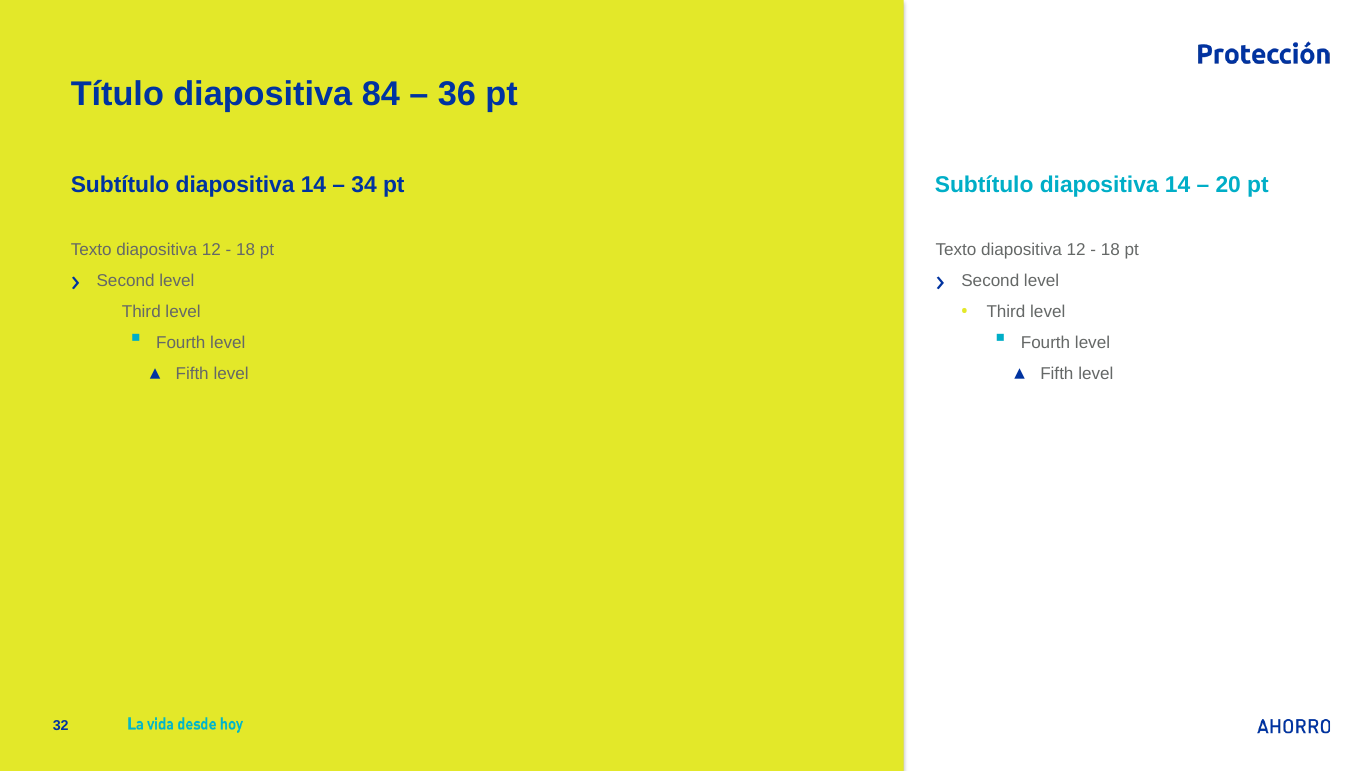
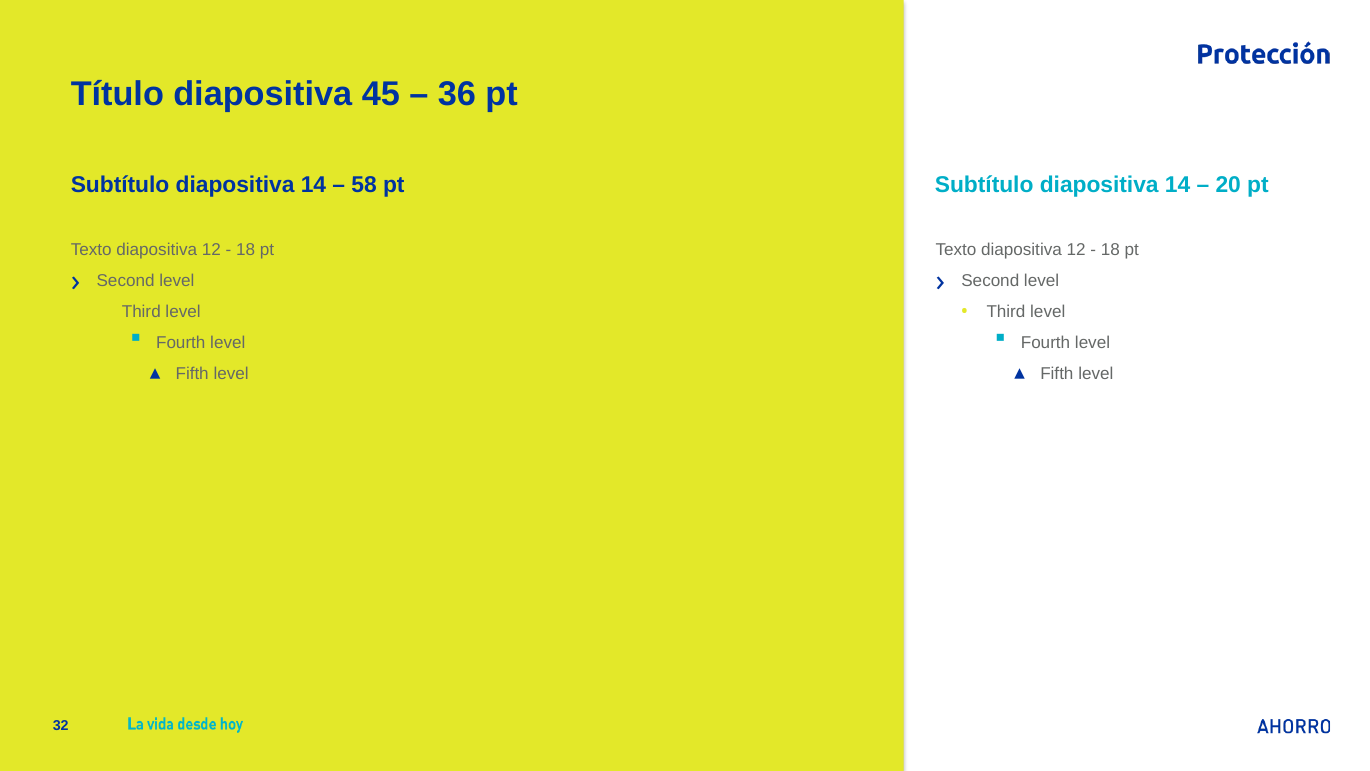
84: 84 -> 45
34: 34 -> 58
